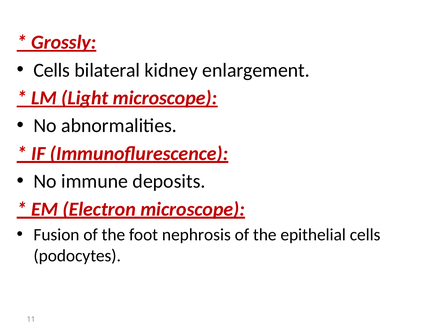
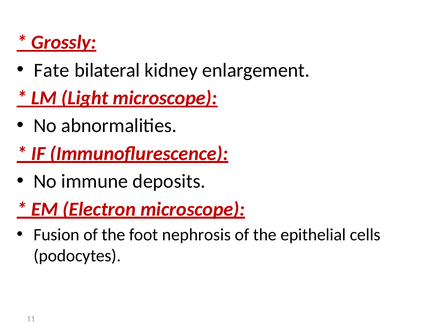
Cells at (52, 70): Cells -> Fate
